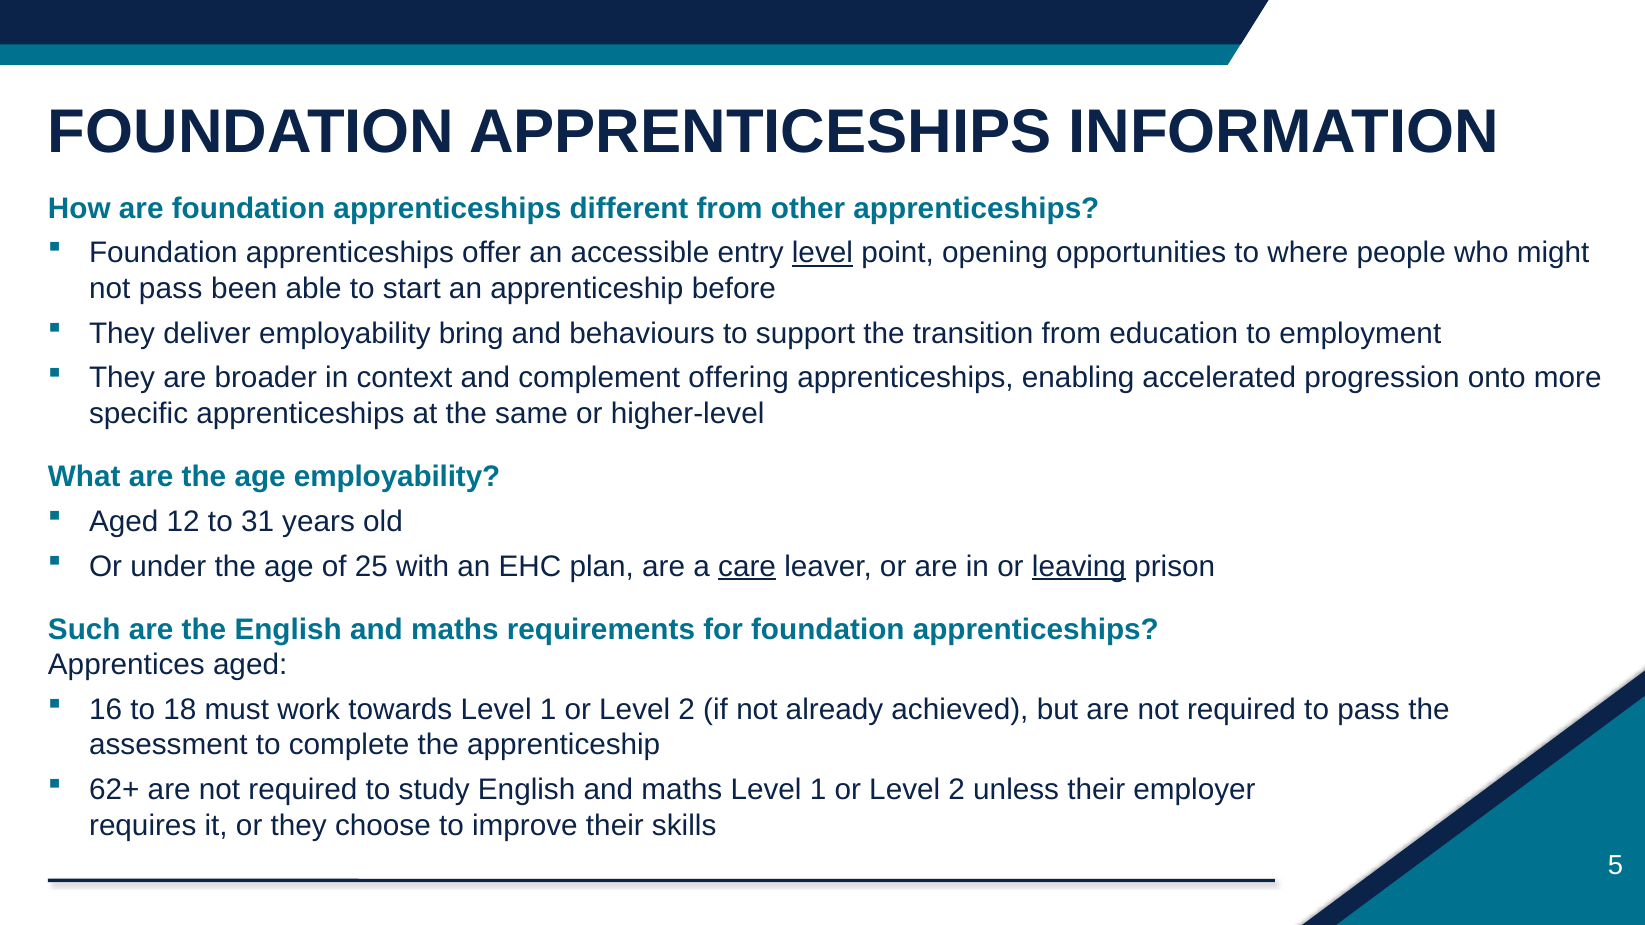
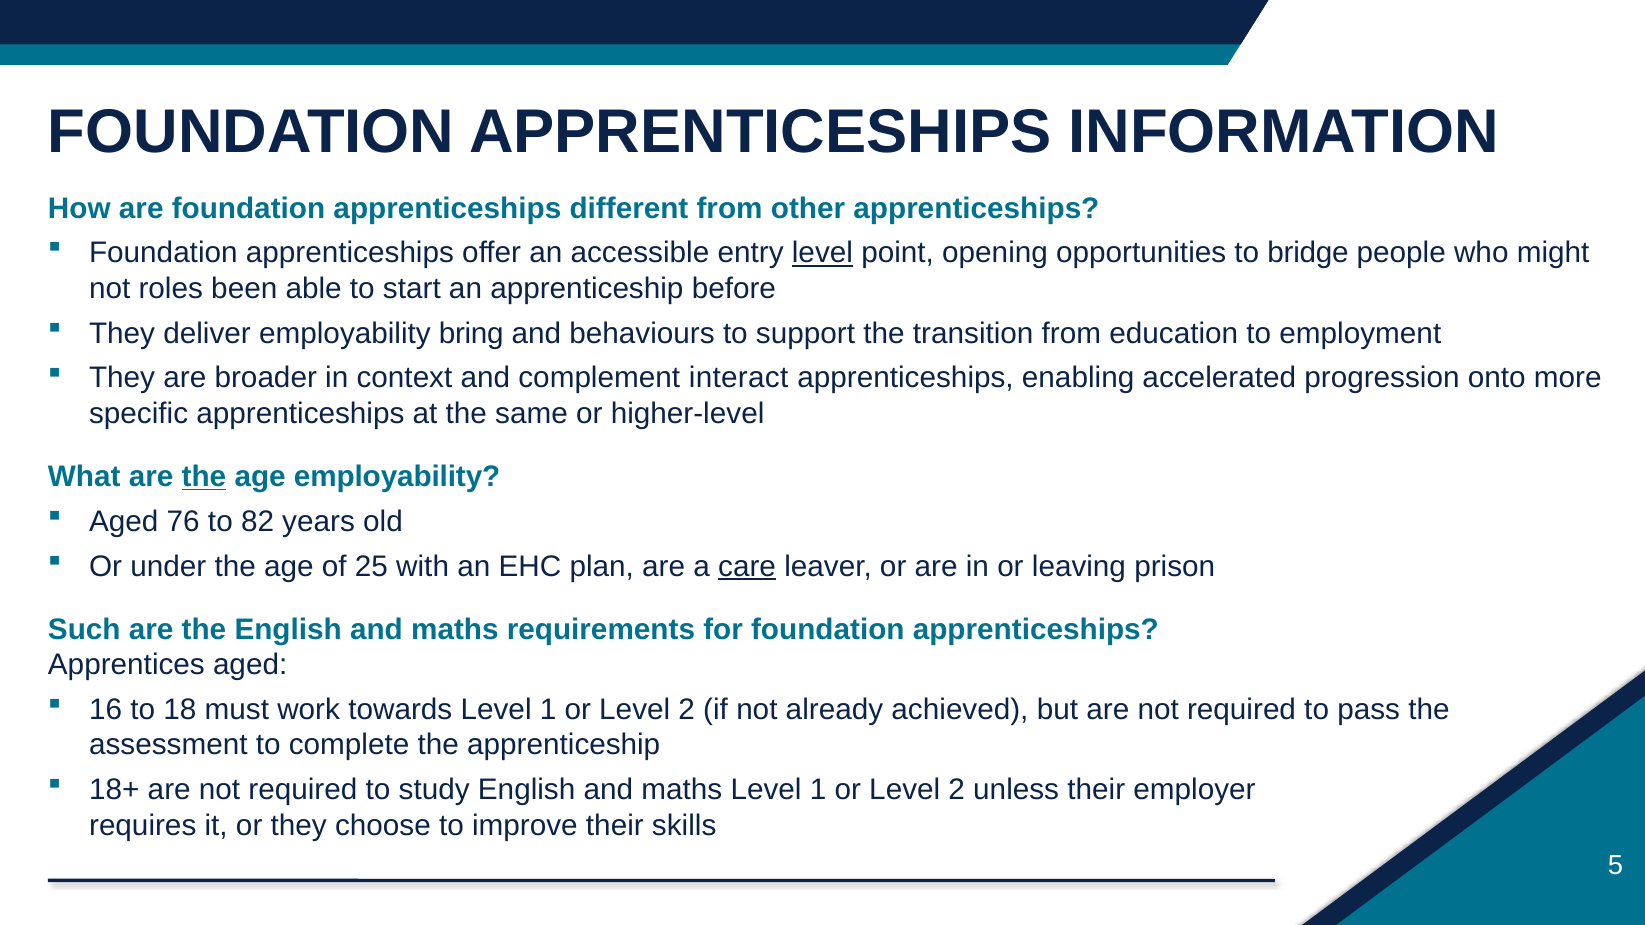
where: where -> bridge
not pass: pass -> roles
offering: offering -> interact
the at (204, 477) underline: none -> present
12: 12 -> 76
31: 31 -> 82
leaving underline: present -> none
62+: 62+ -> 18+
